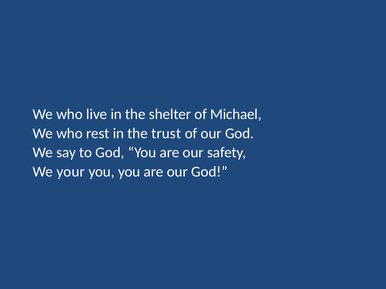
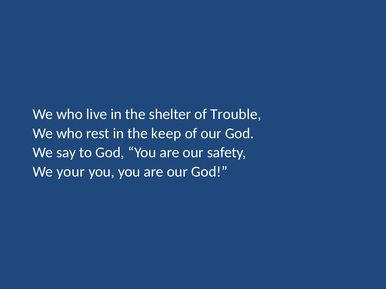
Michael: Michael -> Trouble
trust: trust -> keep
